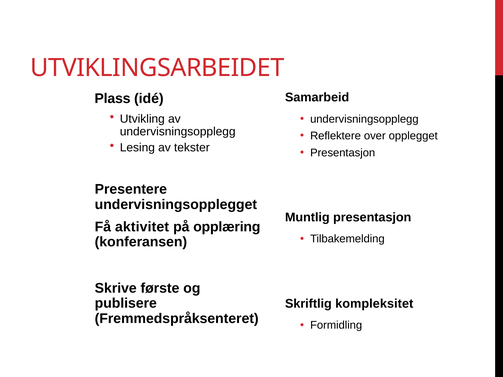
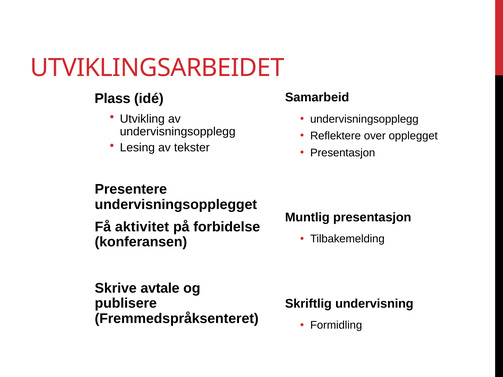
opplæring: opplæring -> forbidelse
første: første -> avtale
kompleksitet: kompleksitet -> undervisning
